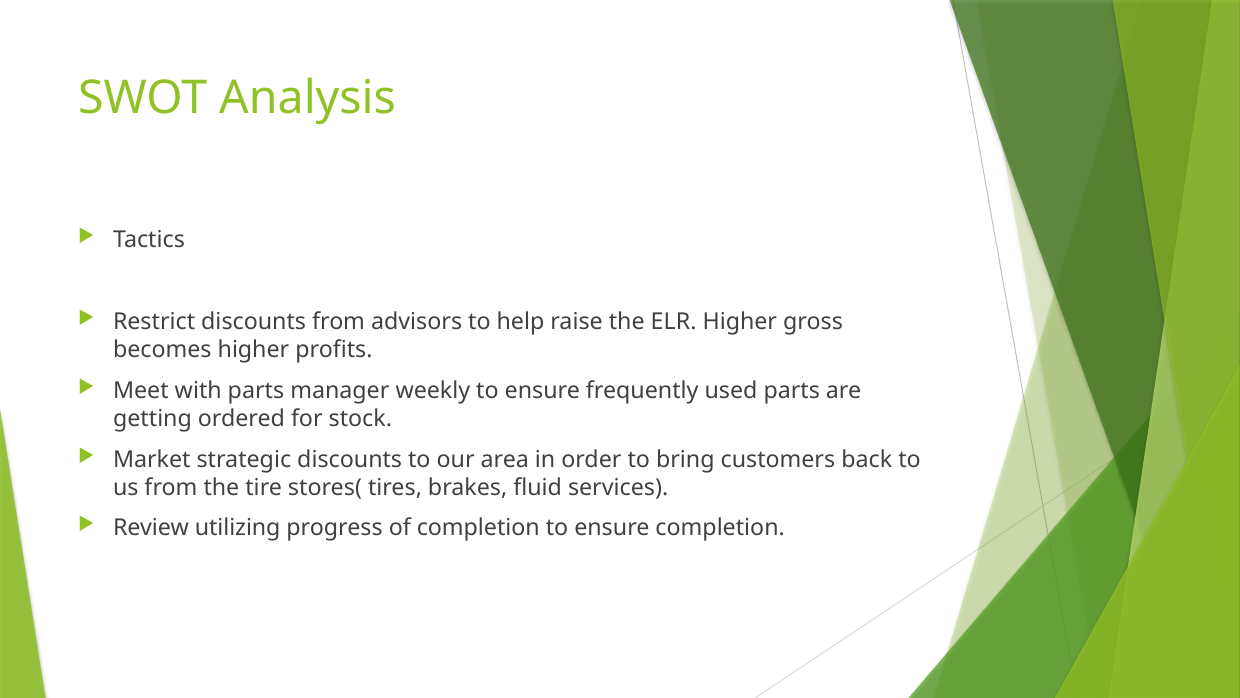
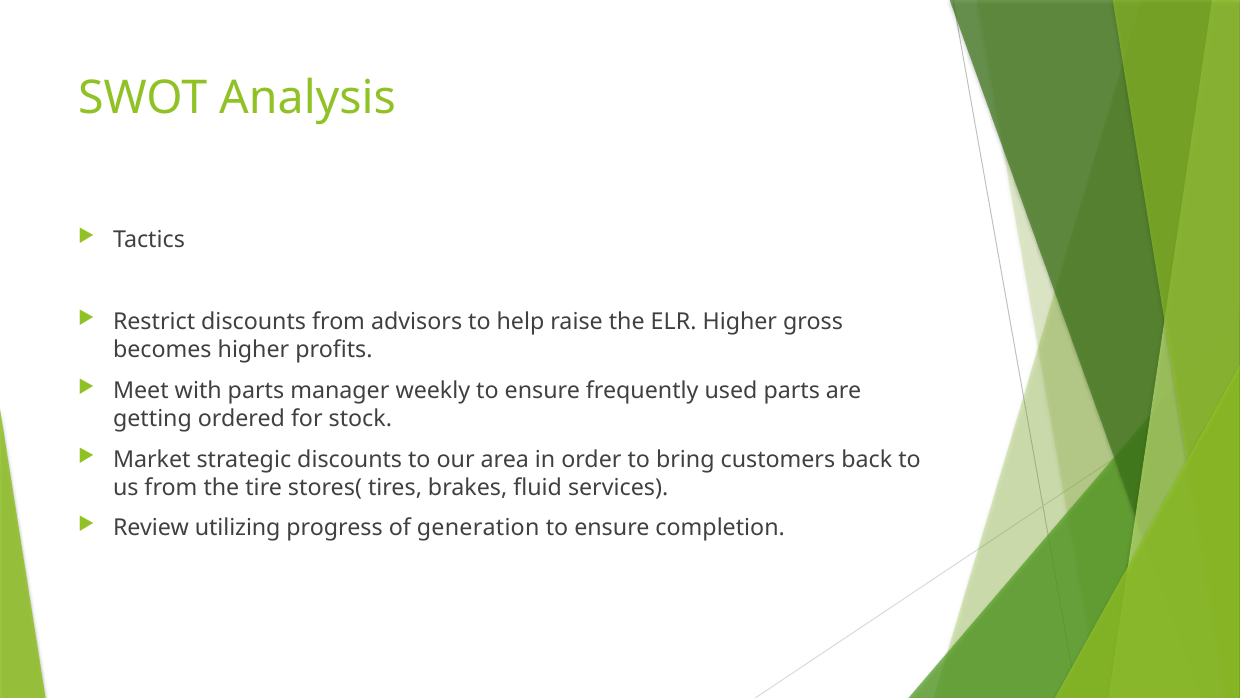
of completion: completion -> generation
